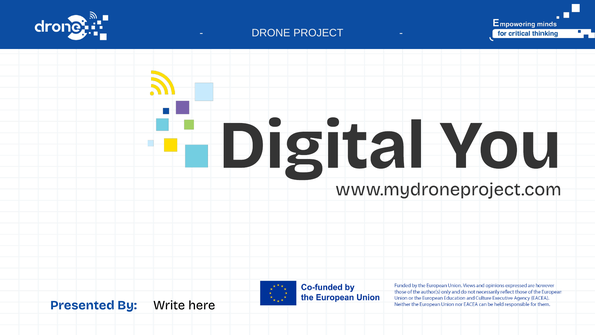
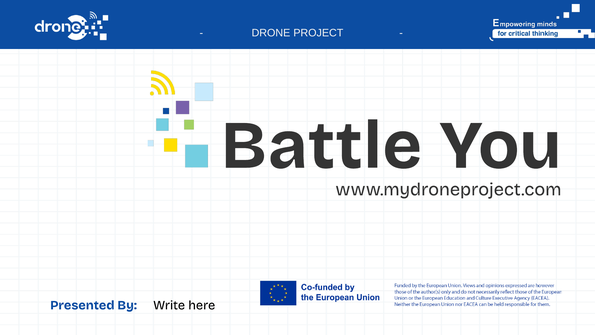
Digital: Digital -> Battle
